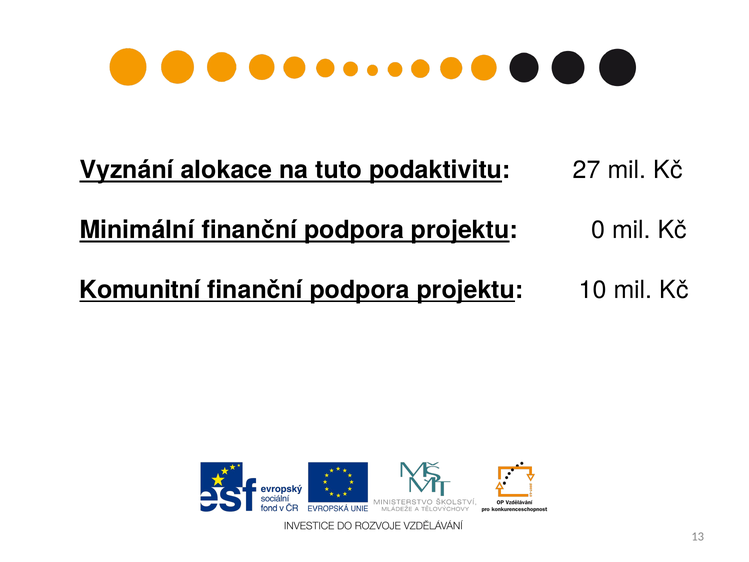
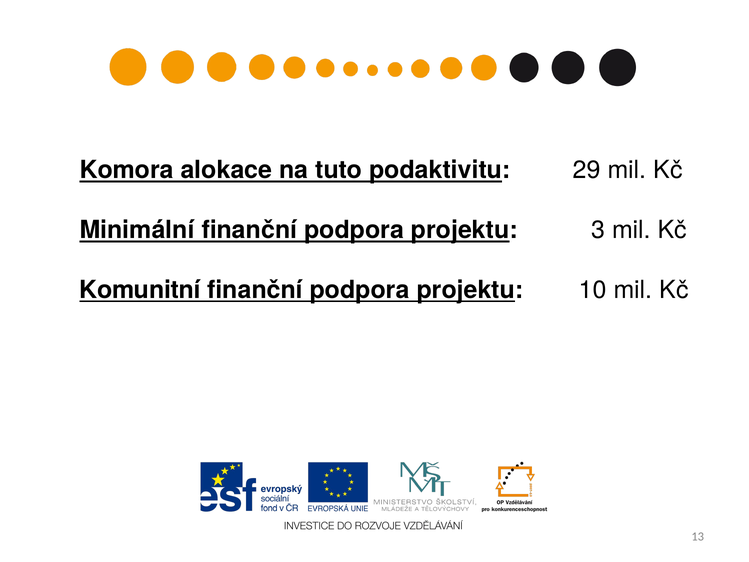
Vyznání: Vyznání -> Komora
27: 27 -> 29
0: 0 -> 3
